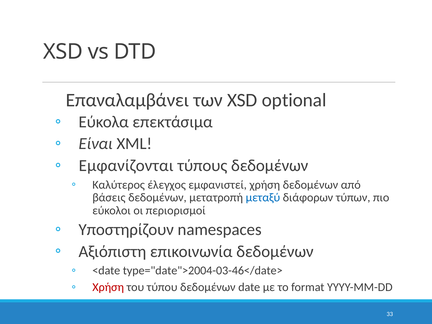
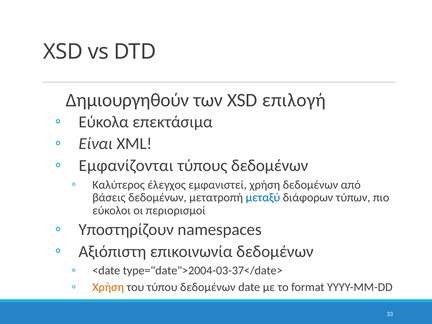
Επαναλαμβάνει: Επαναλαμβάνει -> Δημιουργηθούν
optional: optional -> επιλογή
type="date">2004-03-46</date>: type="date">2004-03-46</date> -> type="date">2004-03-37</date>
Χρήση at (108, 287) colour: red -> orange
